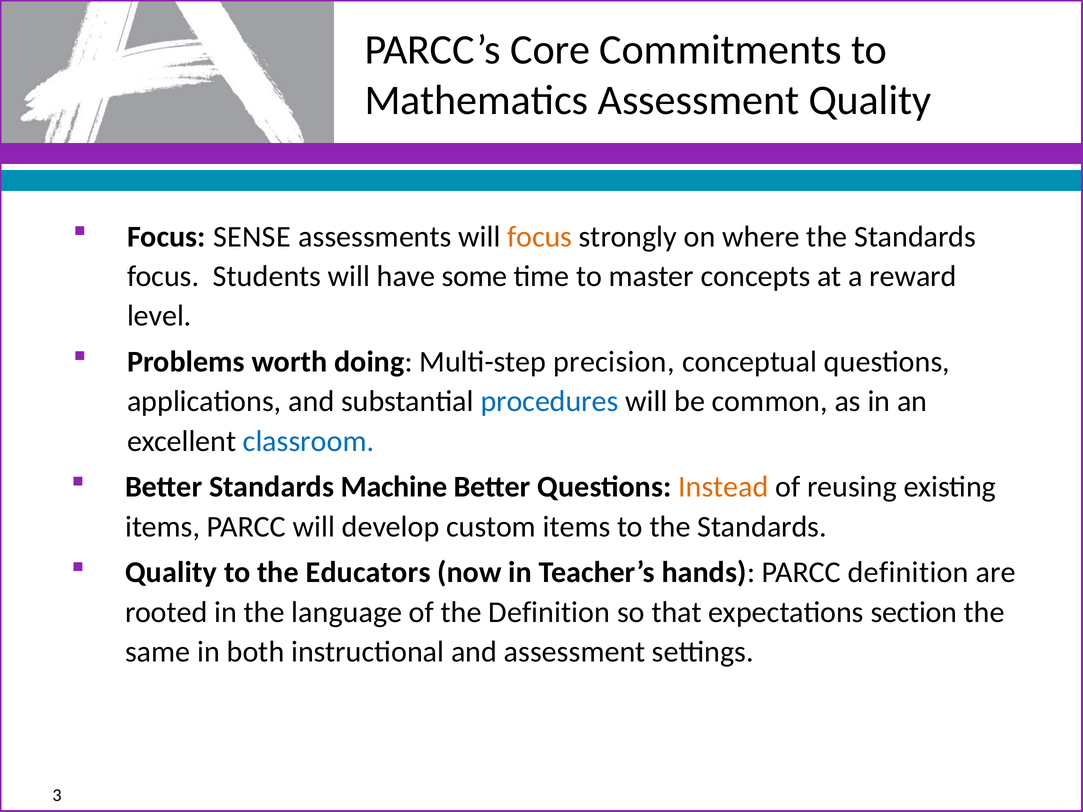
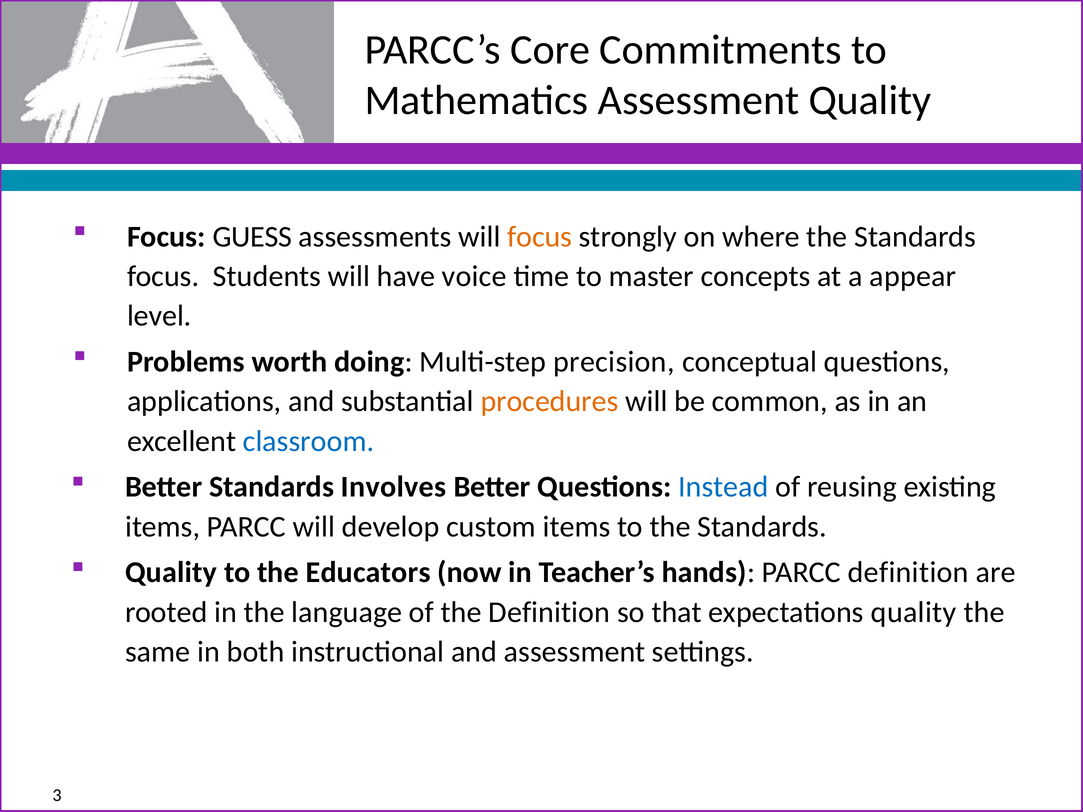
SENSE: SENSE -> GUESS
some: some -> voice
reward: reward -> appear
procedures colour: blue -> orange
Machine: Machine -> Involves
Instead colour: orange -> blue
expectations section: section -> quality
